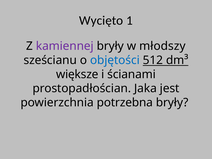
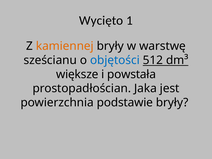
kamiennej colour: purple -> orange
młodszy: młodszy -> warstwę
ścianami: ścianami -> powstała
potrzebna: potrzebna -> podstawie
